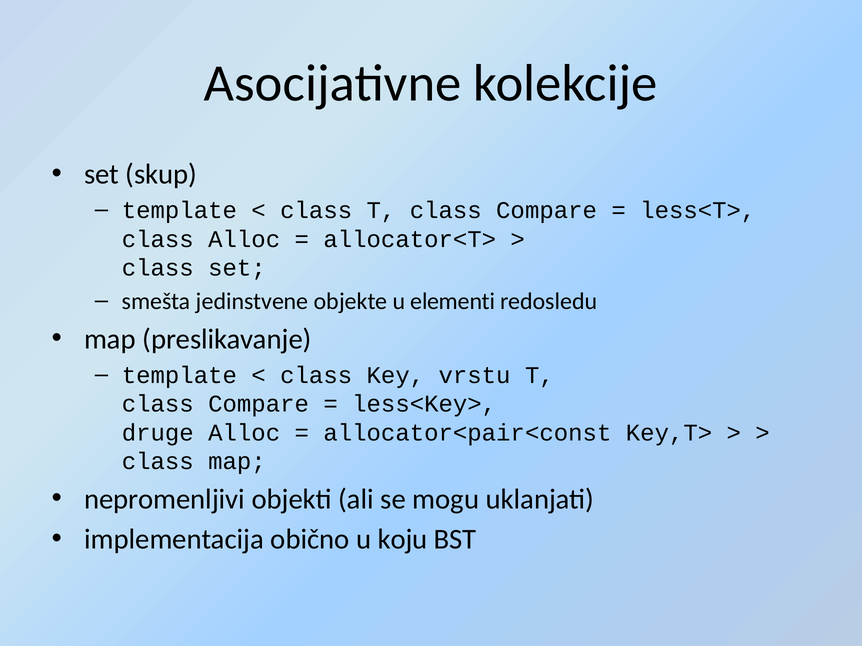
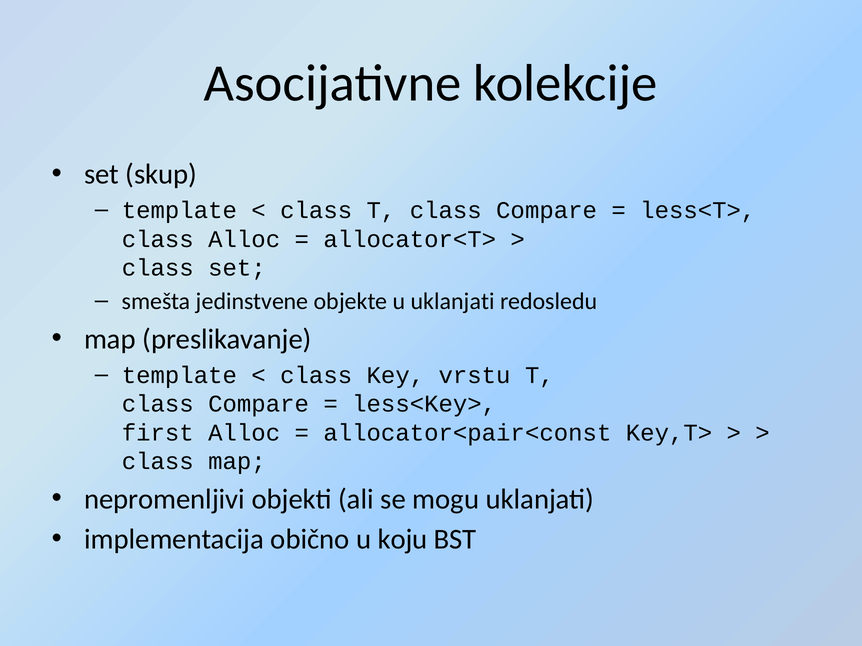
u elementi: elementi -> uklanjati
druge: druge -> first
